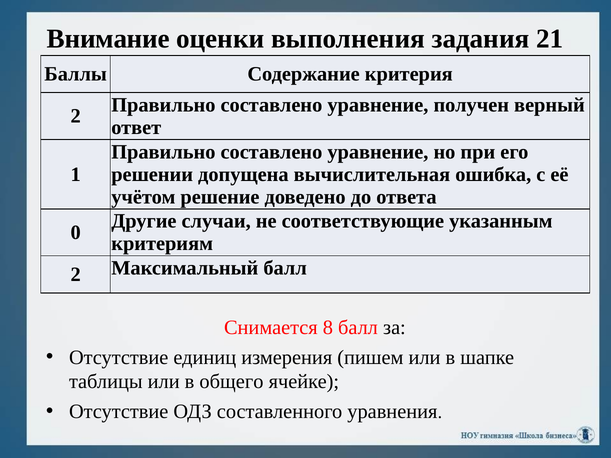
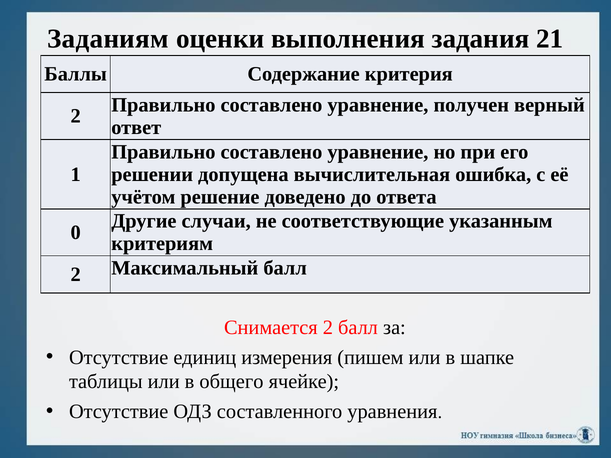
Внимание: Внимание -> Заданиям
Снимается 8: 8 -> 2
